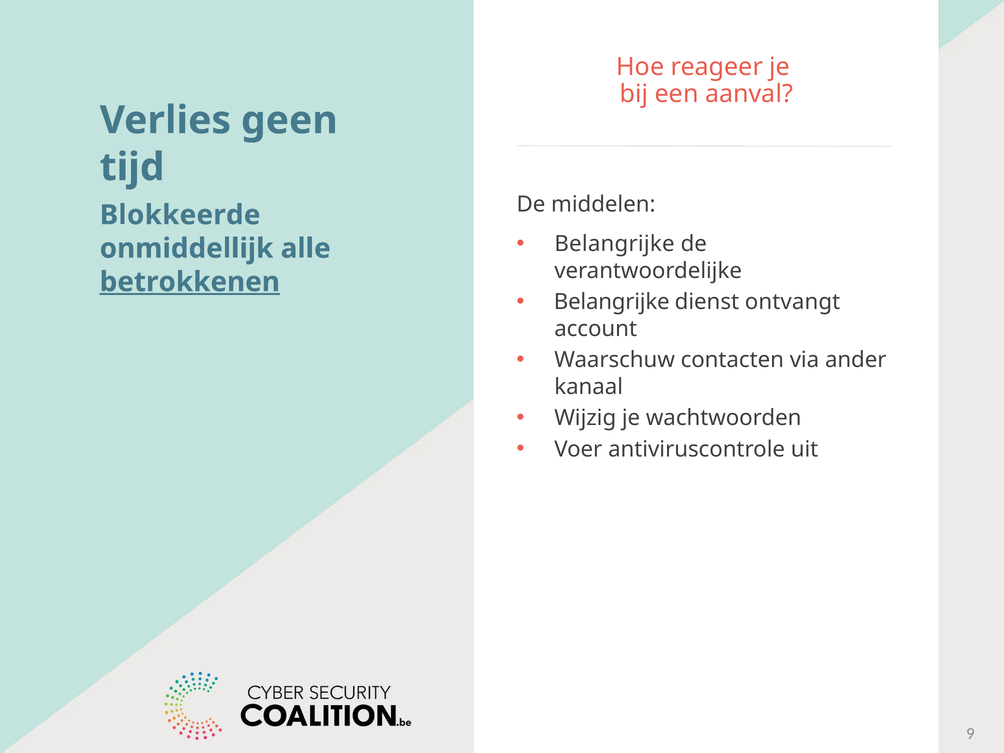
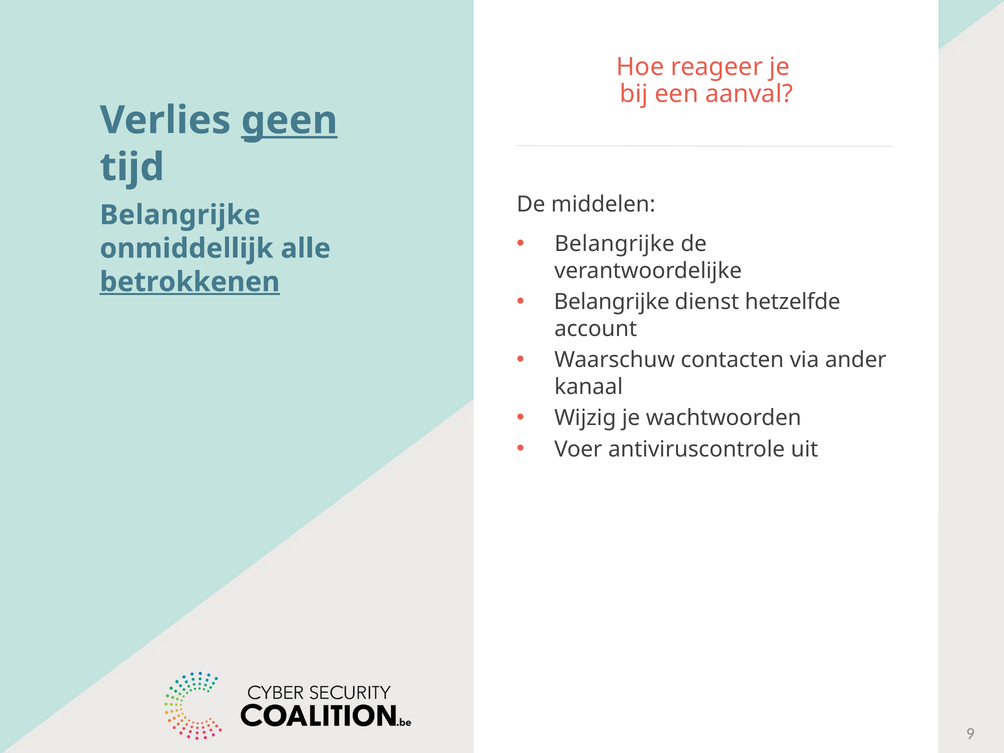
geen underline: none -> present
Blokkeerde at (180, 215): Blokkeerde -> Belangrijke
ontvangt: ontvangt -> hetzelfde
